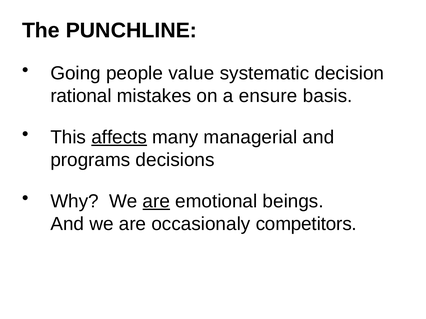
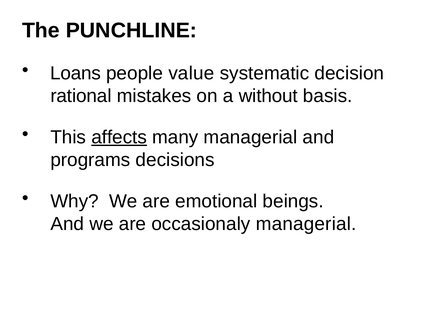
Going: Going -> Loans
ensure: ensure -> without
are at (156, 202) underline: present -> none
occasionaly competitors: competitors -> managerial
